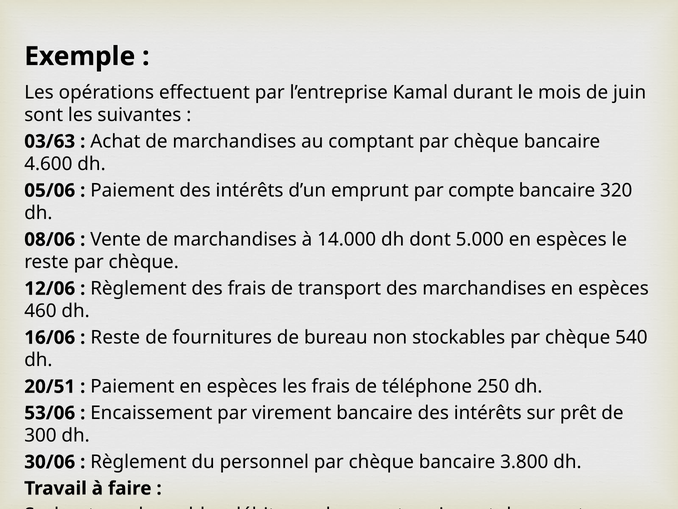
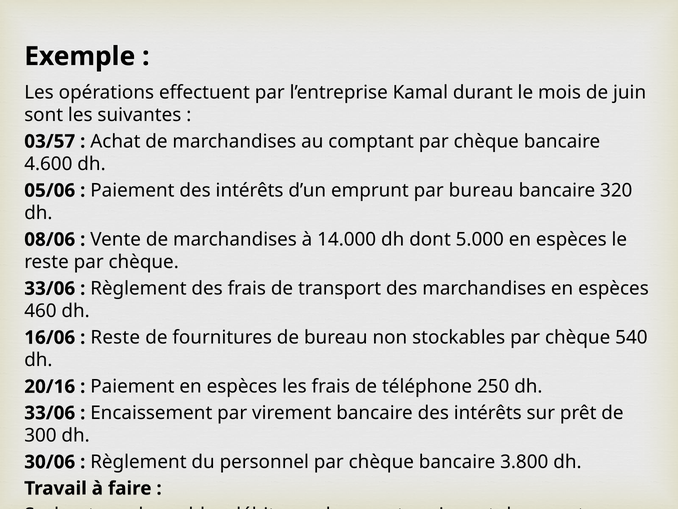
03/63: 03/63 -> 03/57
par compte: compte -> bureau
12/06 at (50, 288): 12/06 -> 33/06
20/51: 20/51 -> 20/16
53/06 at (50, 413): 53/06 -> 33/06
